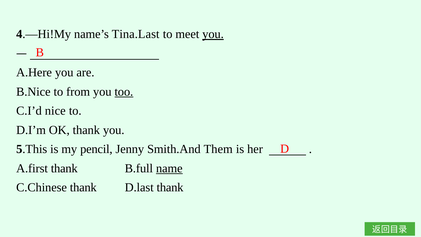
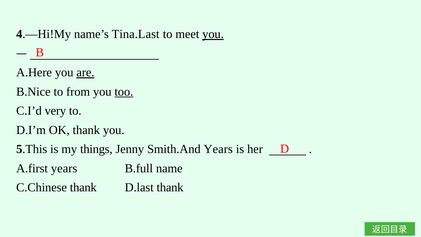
are underline: none -> present
nice: nice -> very
pencil: pencil -> things
Smith.And Them: Them -> Years
A.first thank: thank -> years
name underline: present -> none
